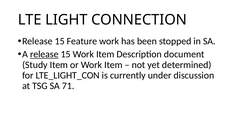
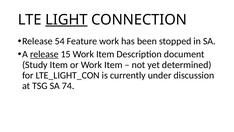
LIGHT underline: none -> present
15 at (60, 41): 15 -> 54
71: 71 -> 74
